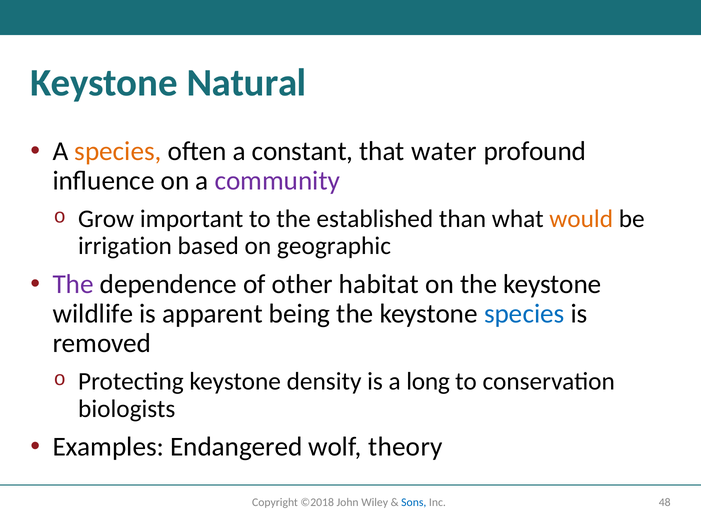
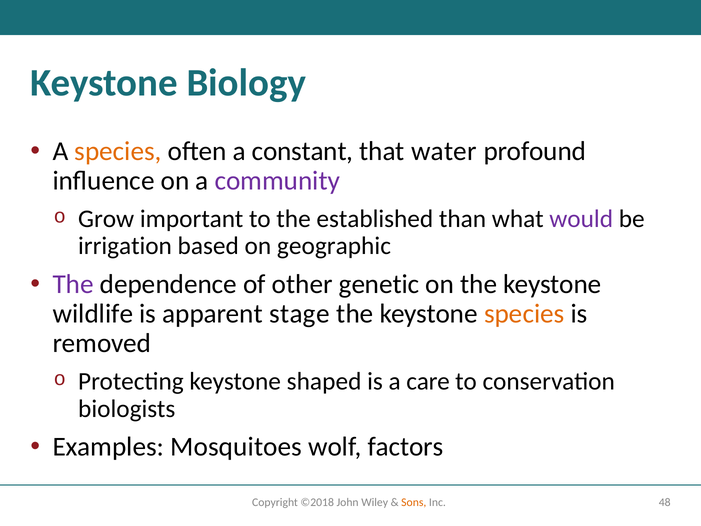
Natural: Natural -> Biology
would colour: orange -> purple
habitat: habitat -> genetic
being: being -> stage
species at (524, 314) colour: blue -> orange
density: density -> shaped
long: long -> care
Endangered: Endangered -> Mosquitoes
theory: theory -> factors
Sons colour: blue -> orange
